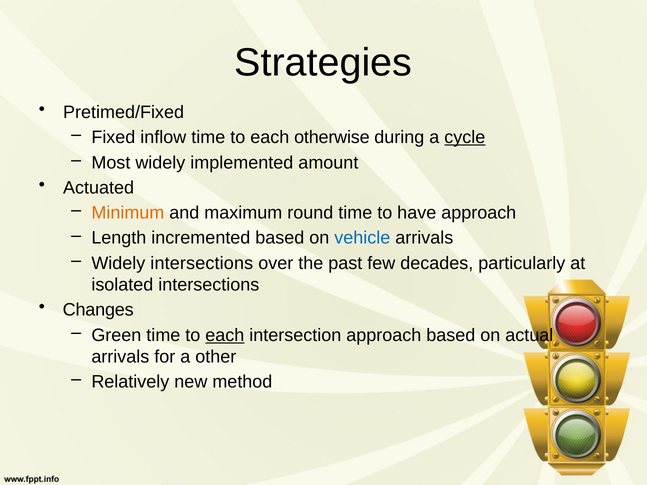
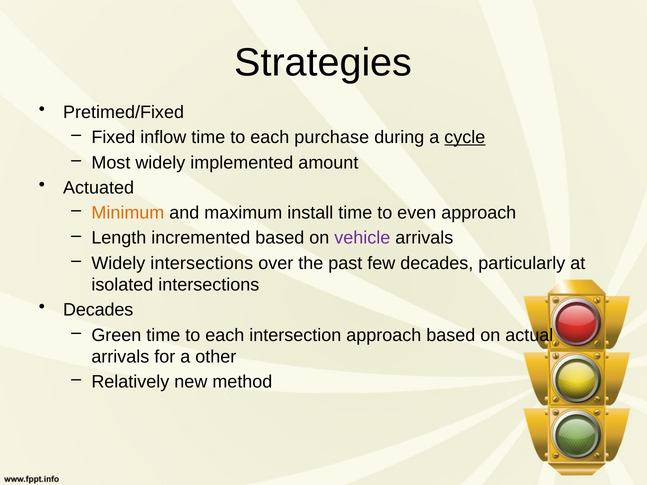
otherwise: otherwise -> purchase
round: round -> install
have: have -> even
vehicle colour: blue -> purple
Changes at (98, 310): Changes -> Decades
each at (225, 335) underline: present -> none
